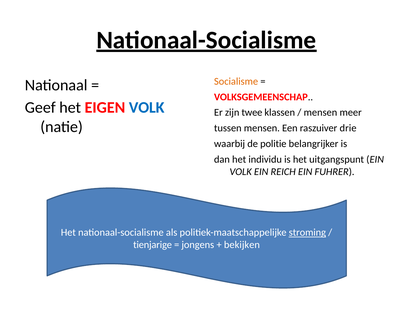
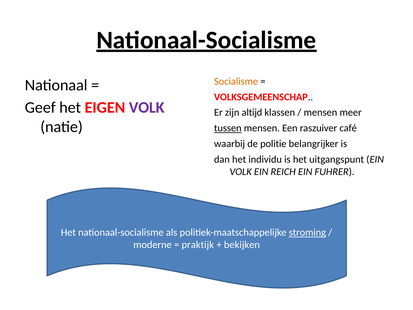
VOLK at (147, 108) colour: blue -> purple
twee: twee -> altijd
tussen underline: none -> present
drie: drie -> café
tienjarige: tienjarige -> moderne
jongens: jongens -> praktijk
